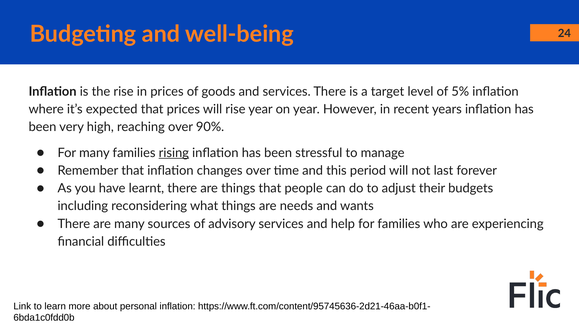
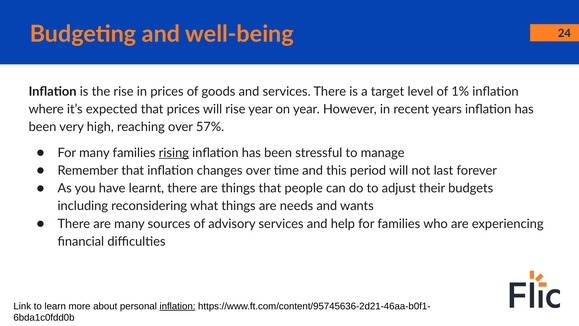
5%: 5% -> 1%
90%: 90% -> 57%
inflation at (178, 306) underline: none -> present
